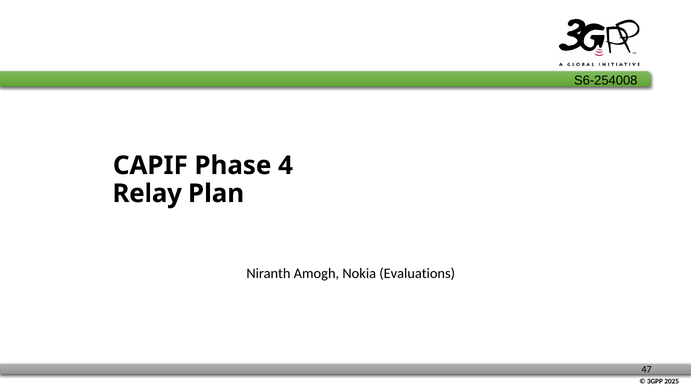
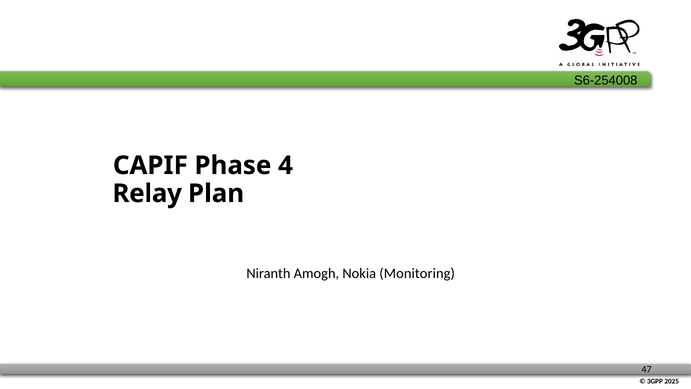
Evaluations: Evaluations -> Monitoring
